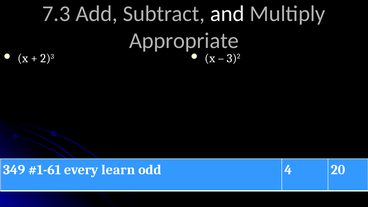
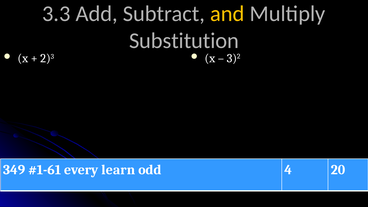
7.3: 7.3 -> 3.3
and colour: white -> yellow
Appropriate: Appropriate -> Substitution
